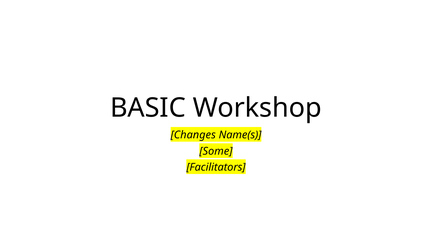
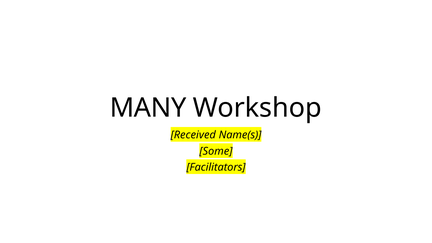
BASIC: BASIC -> MANY
Changes: Changes -> Received
